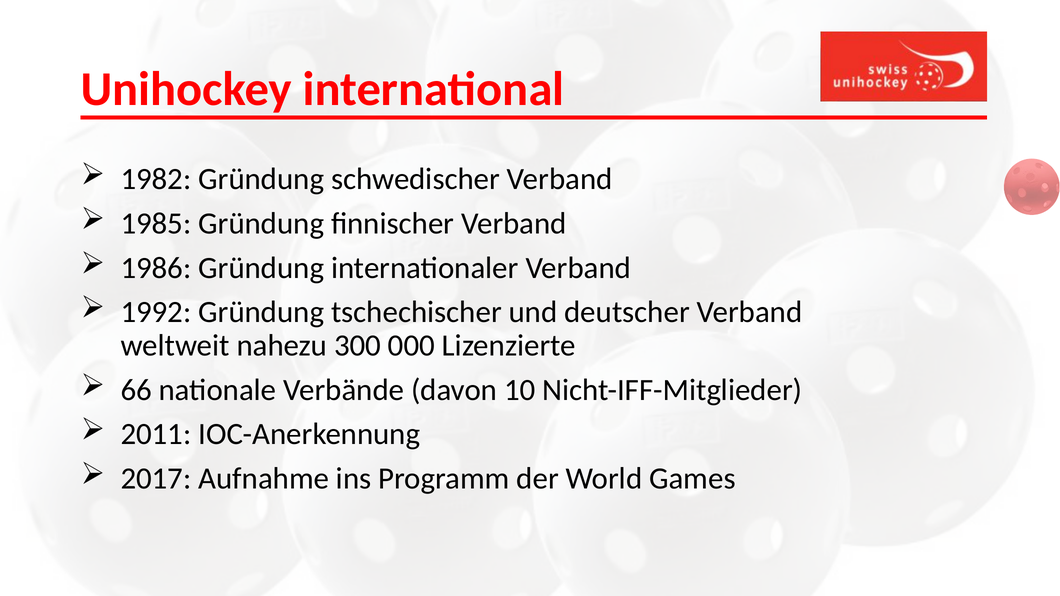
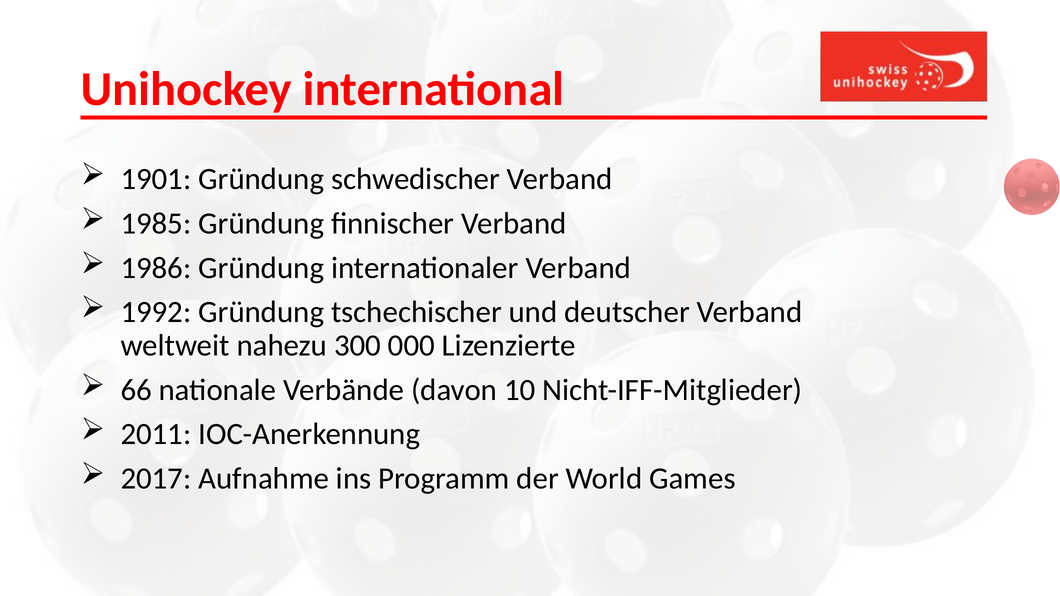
1982: 1982 -> 1901
